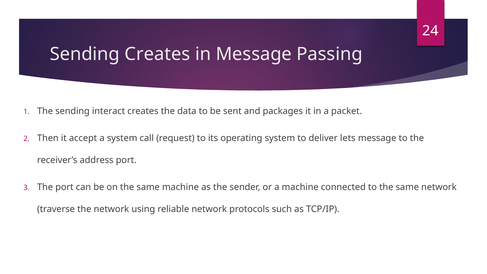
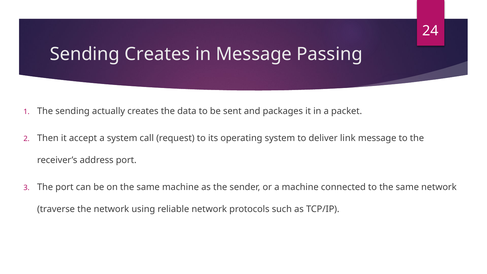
interact: interact -> actually
lets: lets -> link
